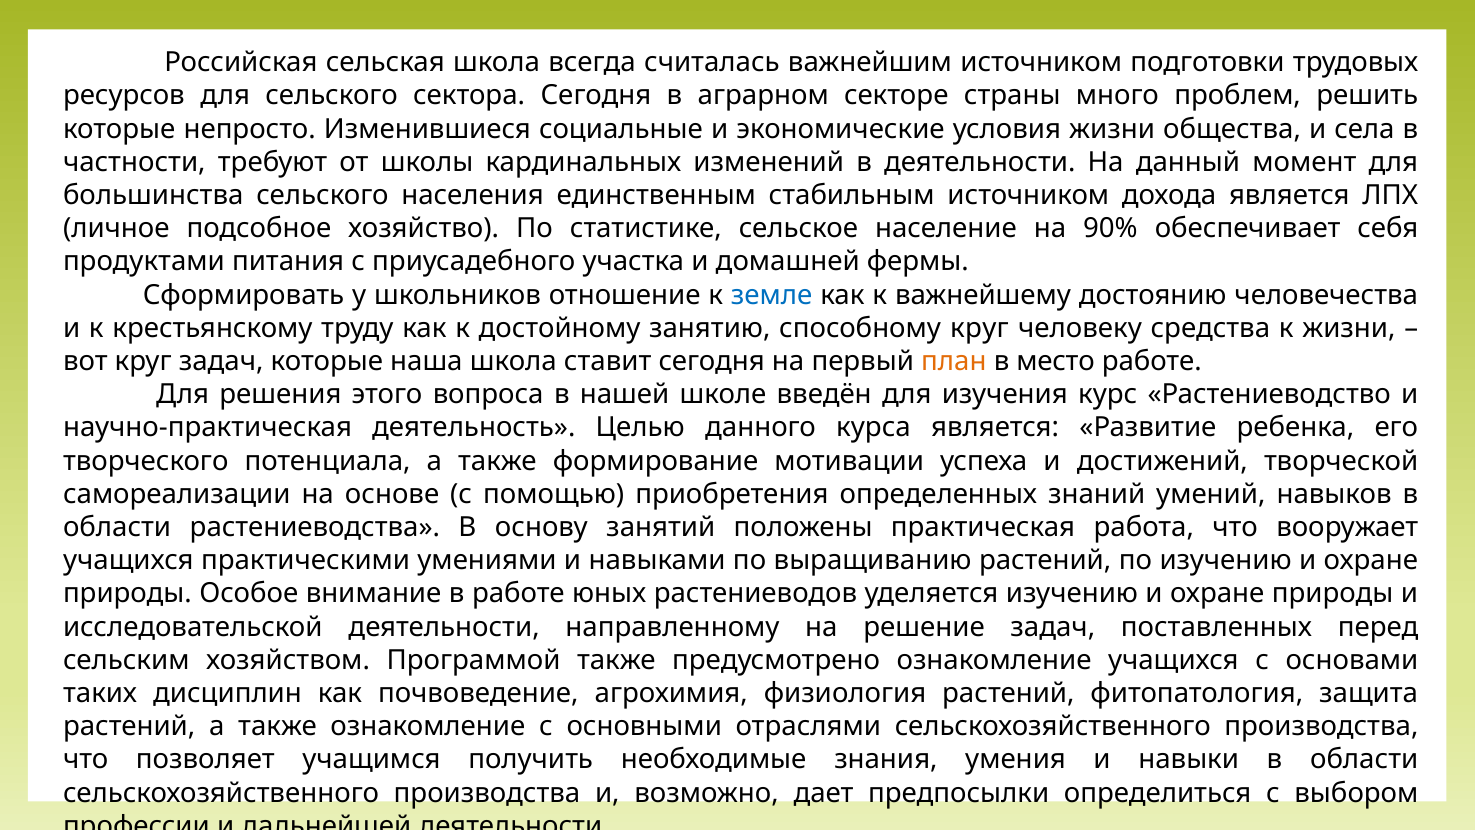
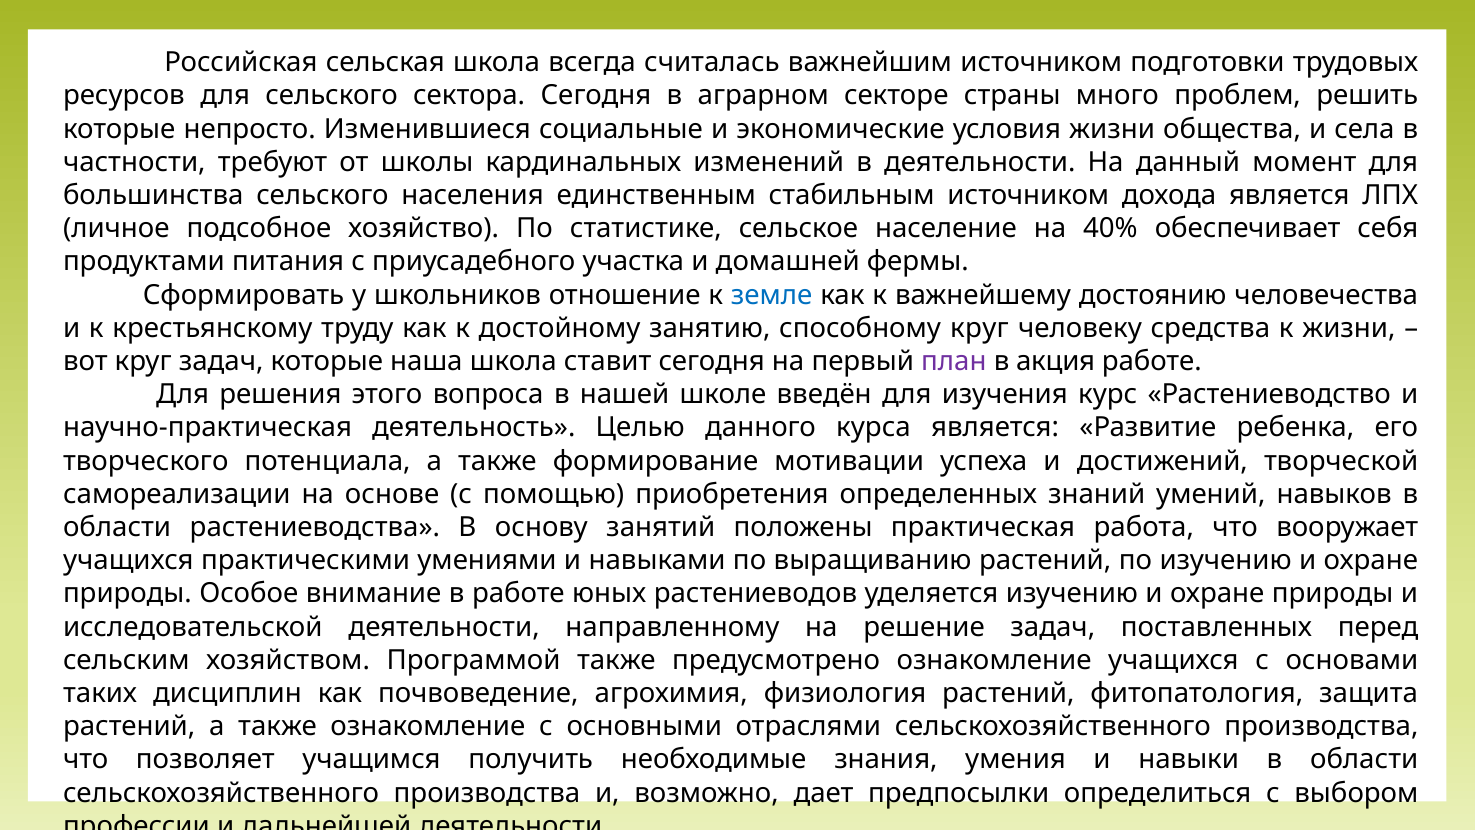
90%: 90% -> 40%
план colour: orange -> purple
место: место -> акция
